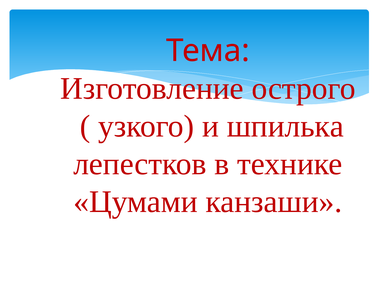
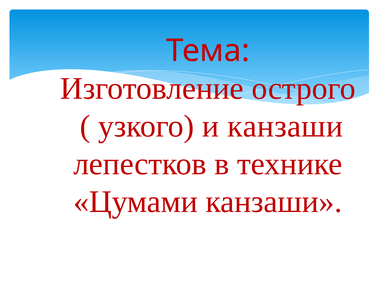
и шпилька: шпилька -> канзаши
